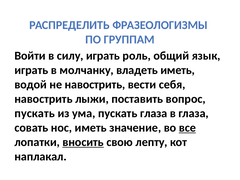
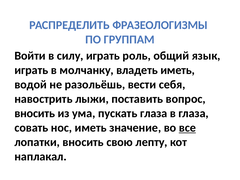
не навострить: навострить -> разольёшь
пускать at (35, 113): пускать -> вносить
вносить at (83, 142) underline: present -> none
